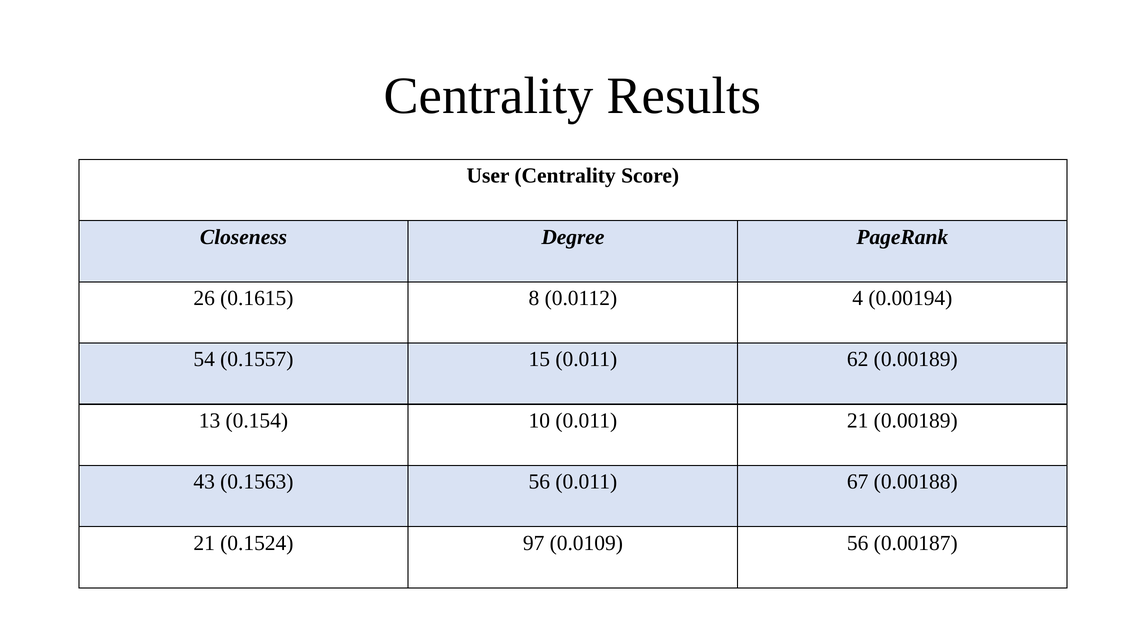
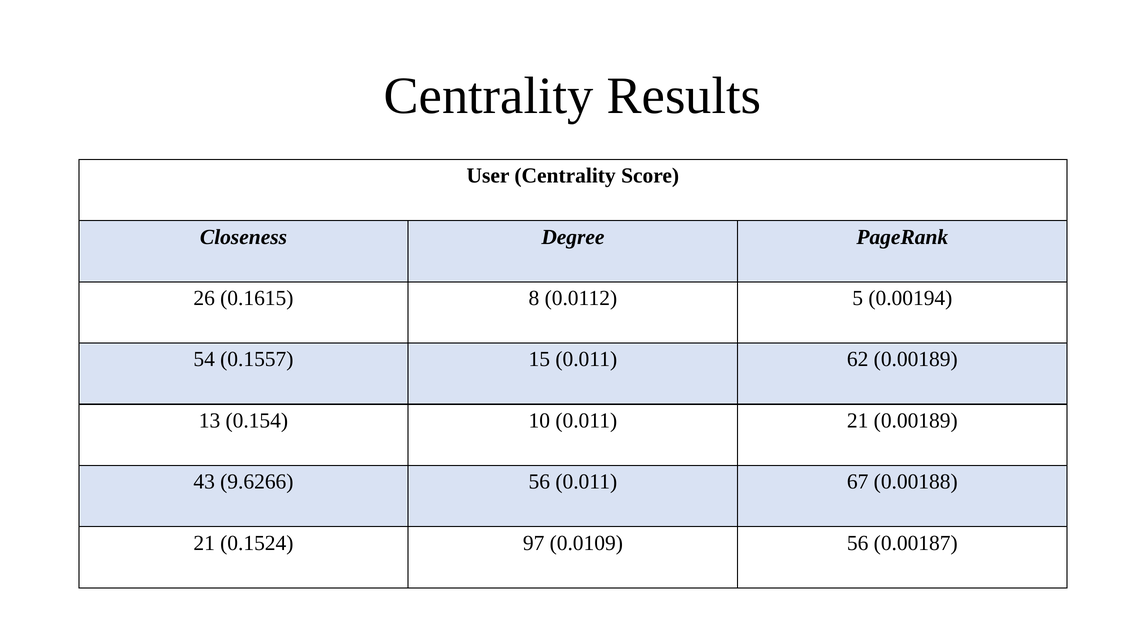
4: 4 -> 5
0.1563: 0.1563 -> 9.6266
